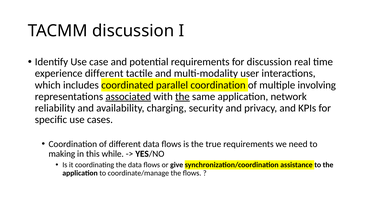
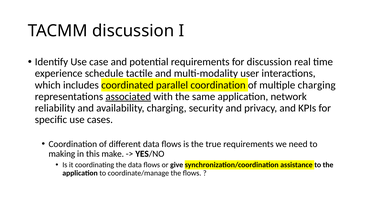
experience different: different -> schedule
multiple involving: involving -> charging
the at (182, 97) underline: present -> none
while: while -> make
